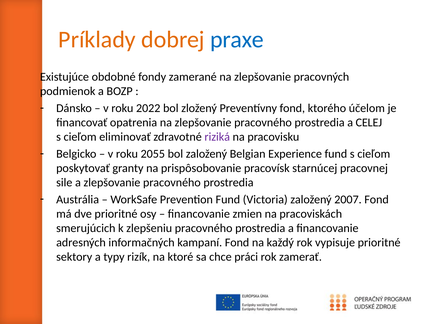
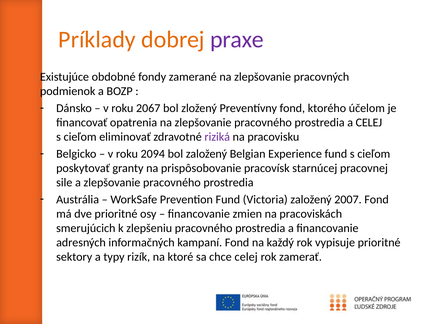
praxe colour: blue -> purple
2022: 2022 -> 2067
2055: 2055 -> 2094
chce práci: práci -> celej
